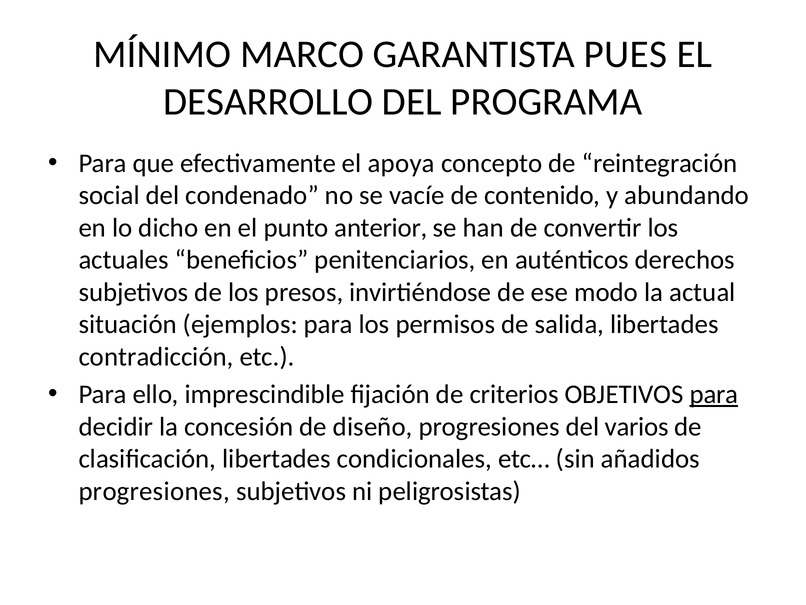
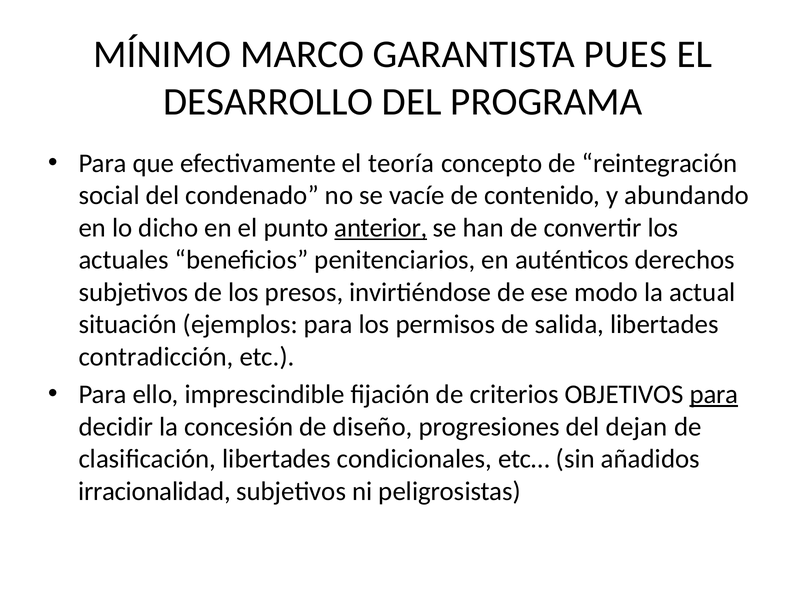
apoya: apoya -> teoría
anterior underline: none -> present
varios: varios -> dejan
progresiones at (154, 491): progresiones -> irracionalidad
